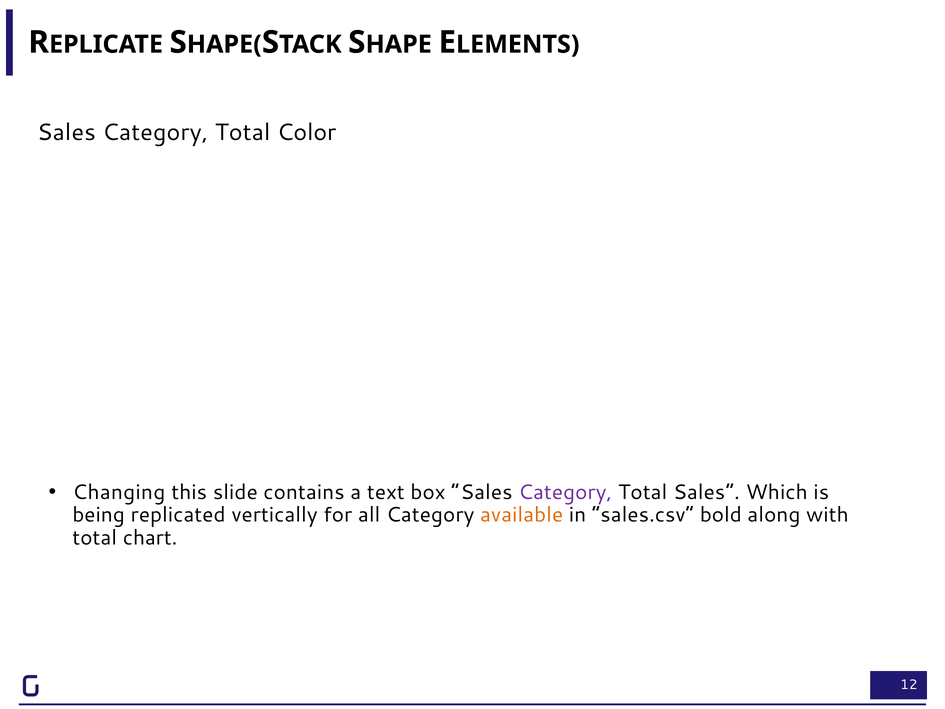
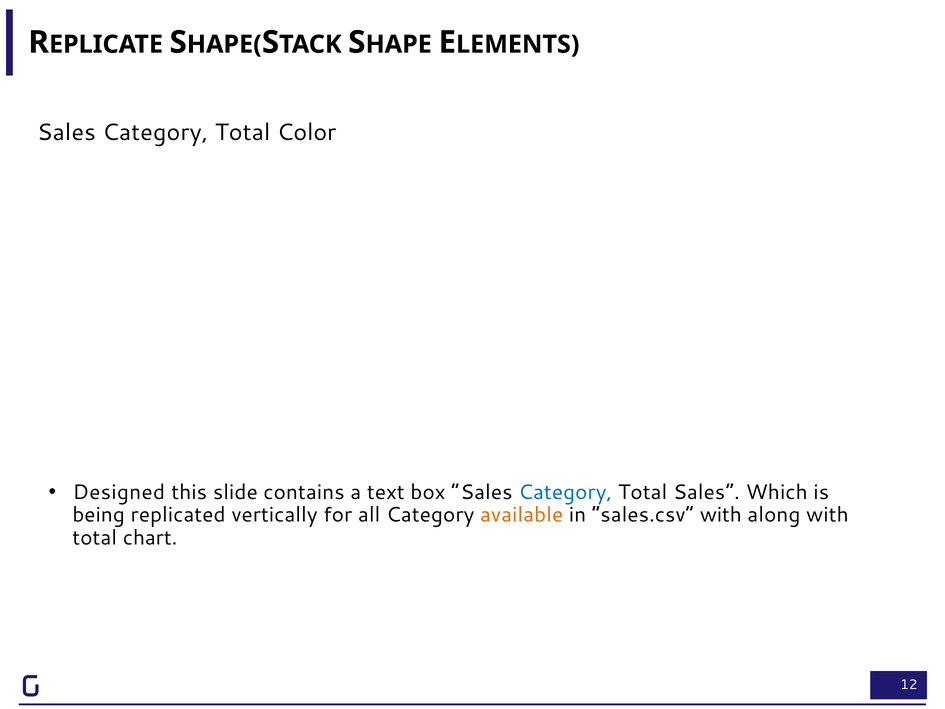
Changing: Changing -> Designed
Category at (565, 492) colour: purple -> blue
sales.csv bold: bold -> with
